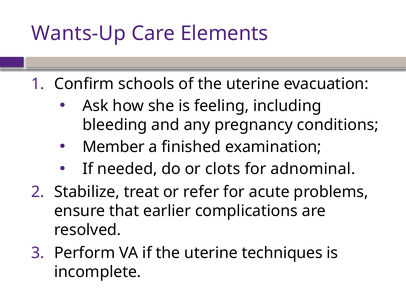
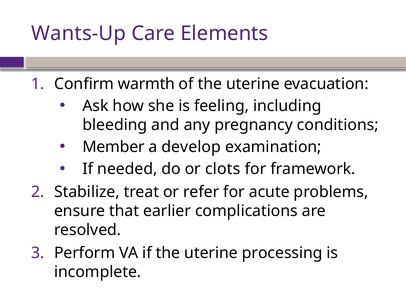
schools: schools -> warmth
finished: finished -> develop
adnominal: adnominal -> framework
techniques: techniques -> processing
